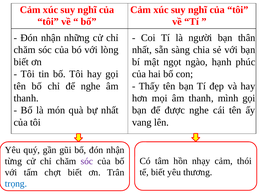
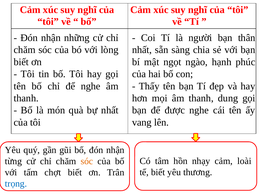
mình: mình -> dung
thói: thói -> loài
sóc at (87, 162) colour: purple -> orange
